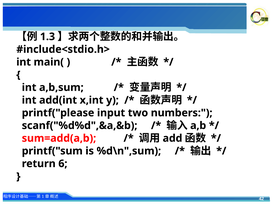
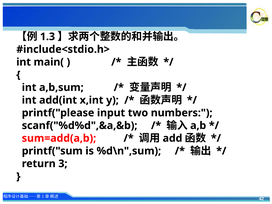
6: 6 -> 3
